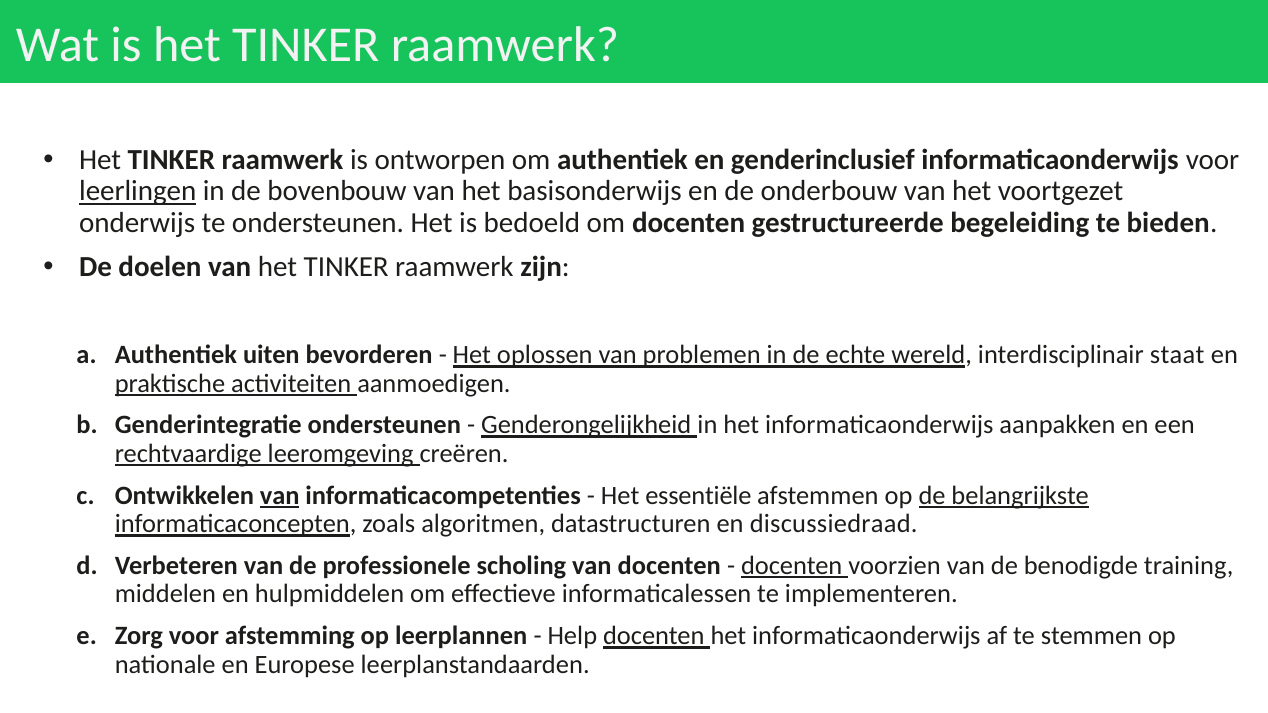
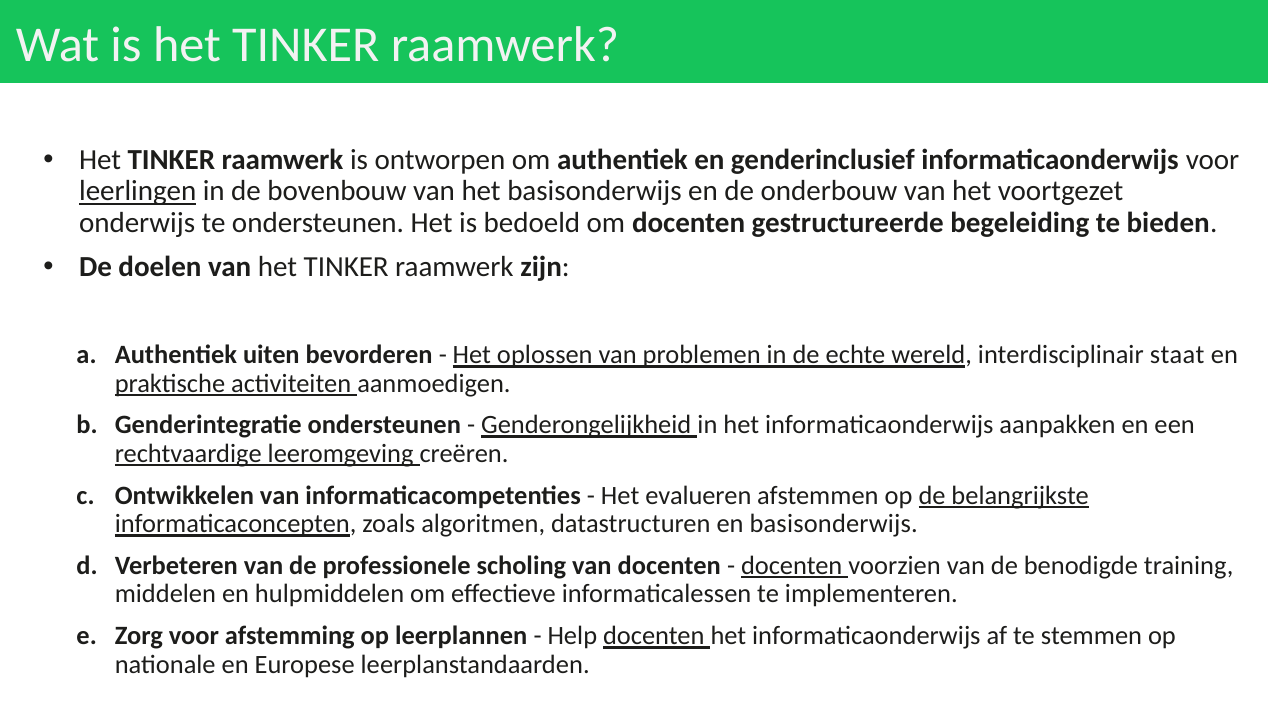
van at (280, 496) underline: present -> none
essentiële: essentiële -> evalueren
en discussiedraad: discussiedraad -> basisonderwijs
